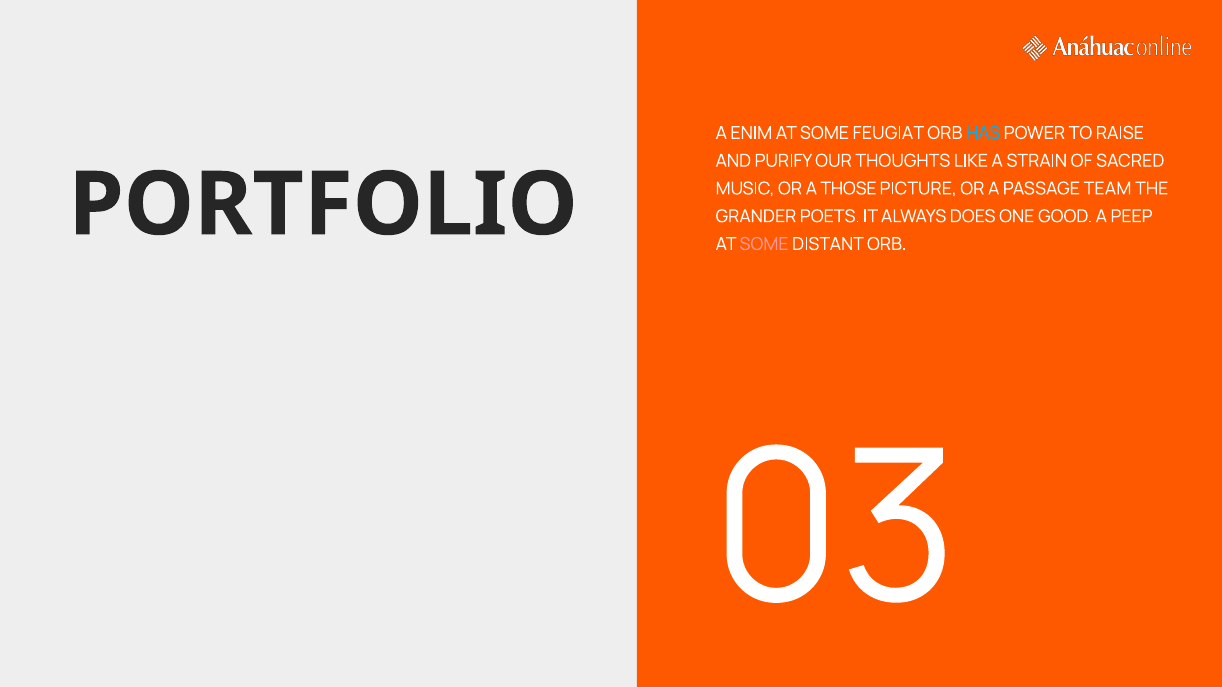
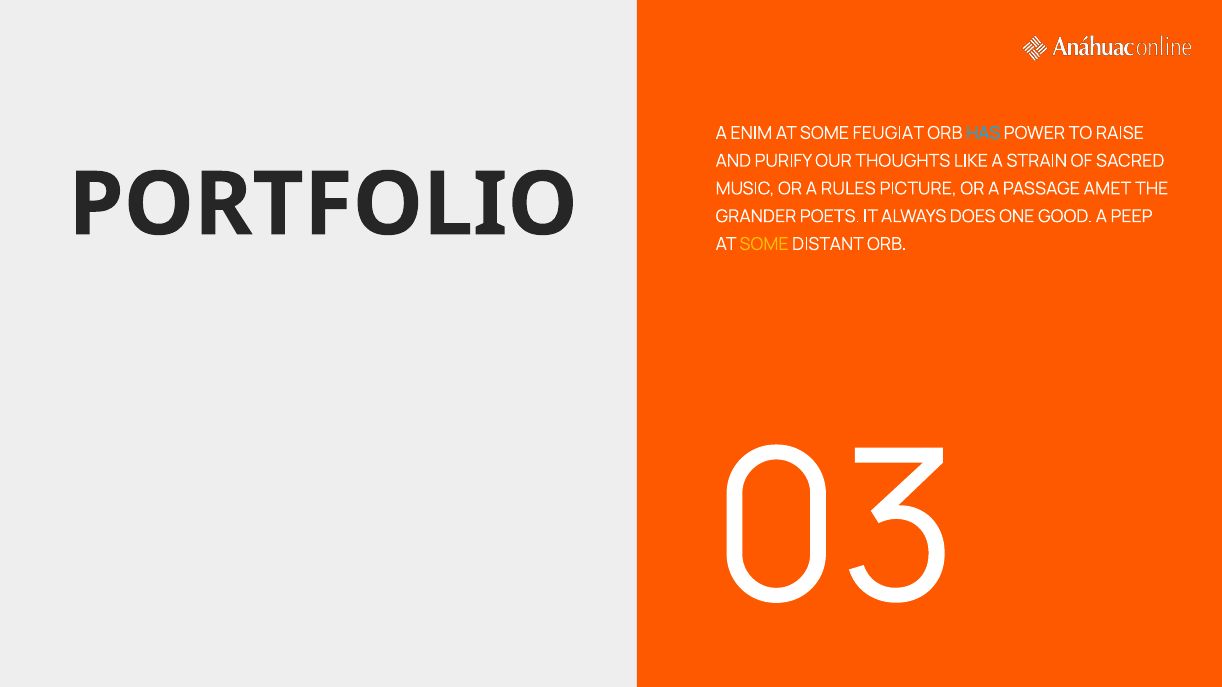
THOSE: THOSE -> RULES
TEAM: TEAM -> AMET
SOME at (764, 244) colour: pink -> yellow
